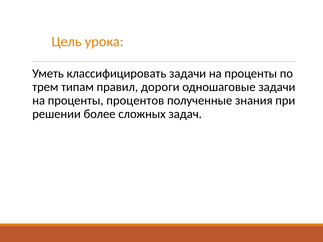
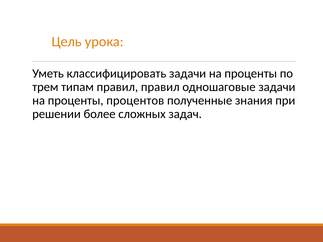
правил дороги: дороги -> правил
